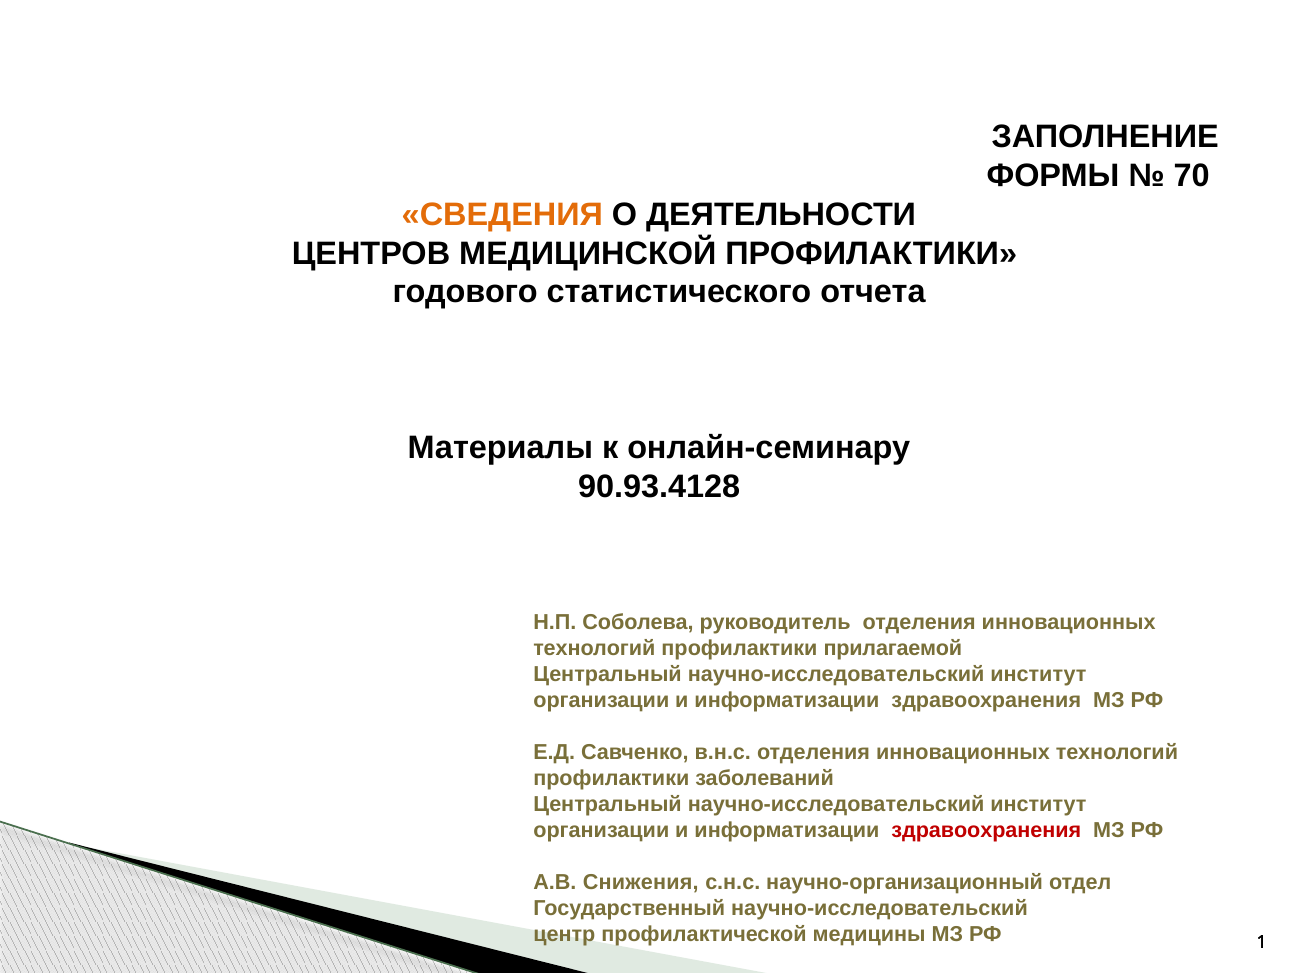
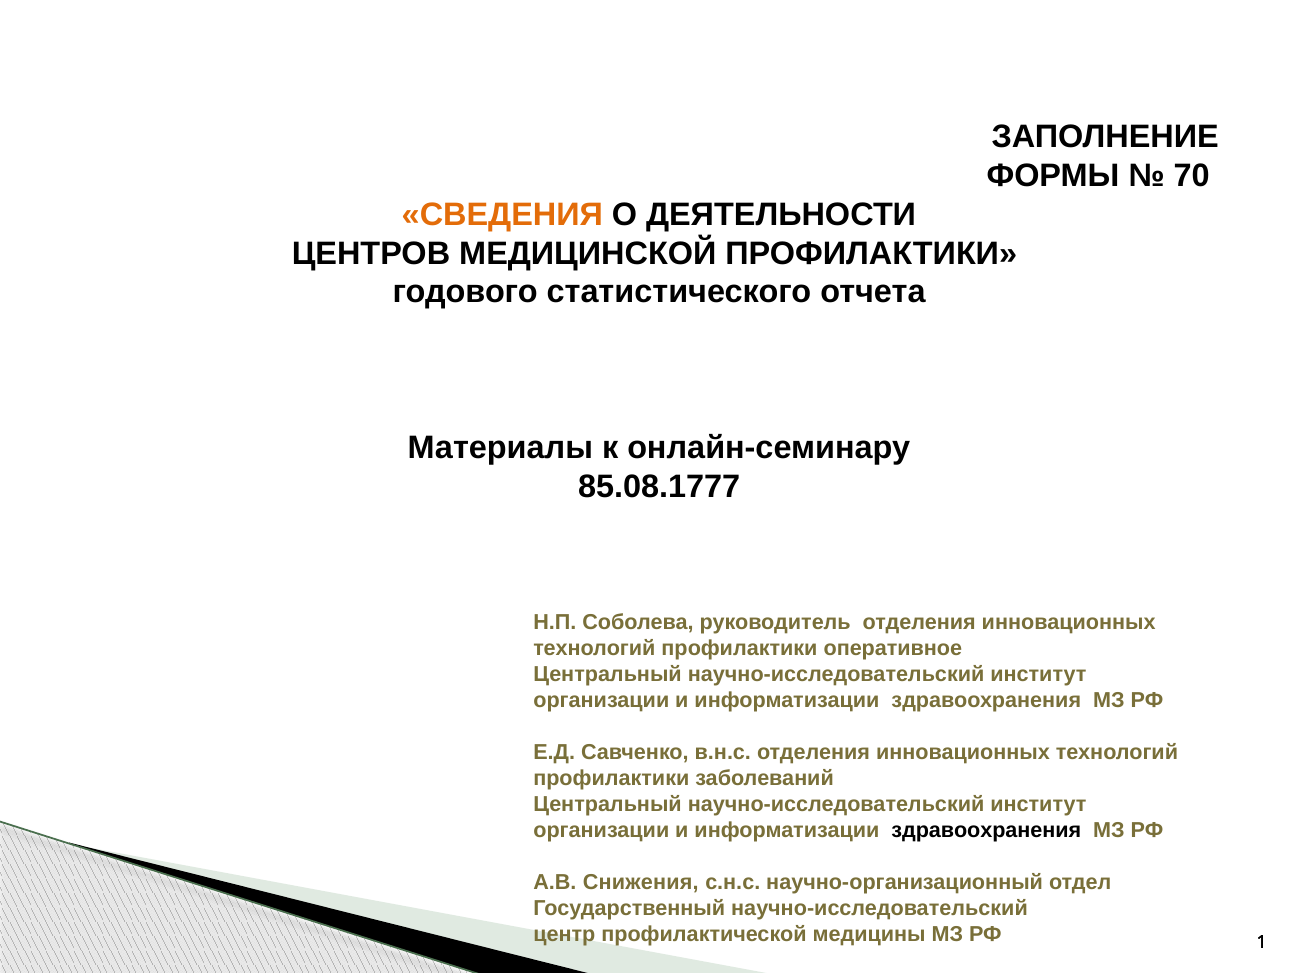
90.93.4128: 90.93.4128 -> 85.08.1777
прилагаемой: прилагаемой -> оперативное
здравоохранения at (986, 831) colour: red -> black
